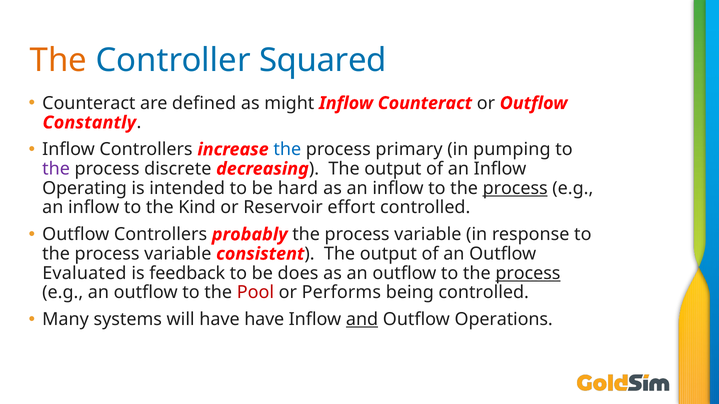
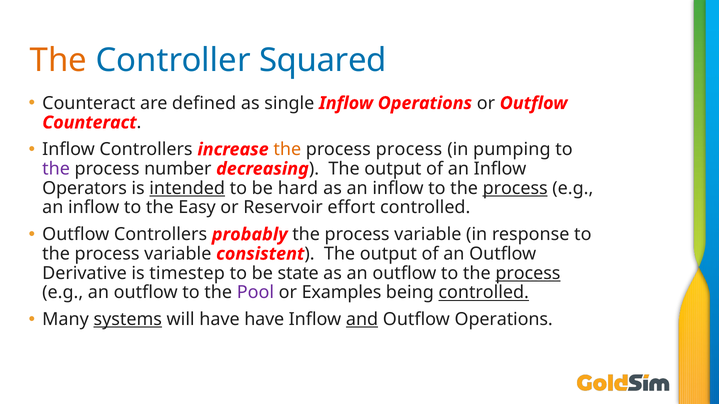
might: might -> single
Inflow Counteract: Counteract -> Operations
Constantly at (89, 123): Constantly -> Counteract
the at (287, 150) colour: blue -> orange
process primary: primary -> process
discrete: discrete -> number
Operating: Operating -> Operators
intended underline: none -> present
Kind: Kind -> Easy
Evaluated: Evaluated -> Derivative
feedback: feedback -> timestep
does: does -> state
Pool colour: red -> purple
Performs: Performs -> Examples
controlled at (484, 293) underline: none -> present
systems underline: none -> present
